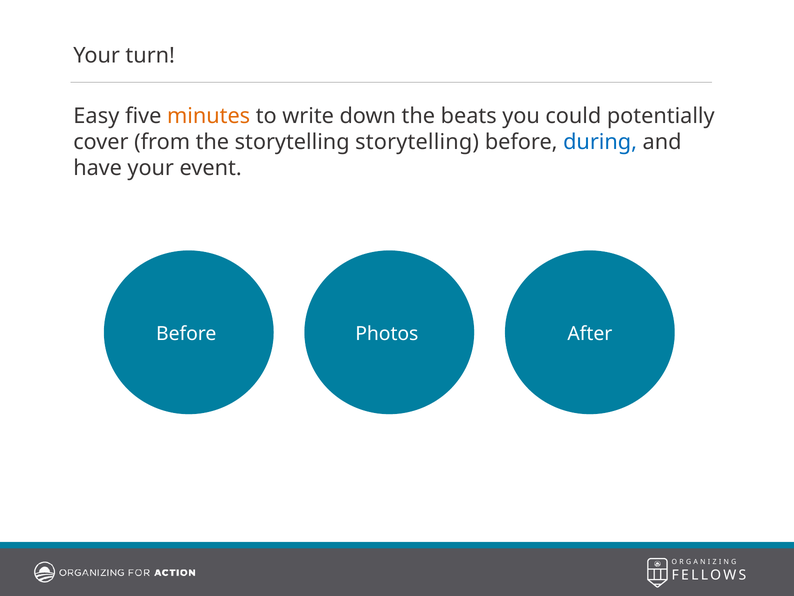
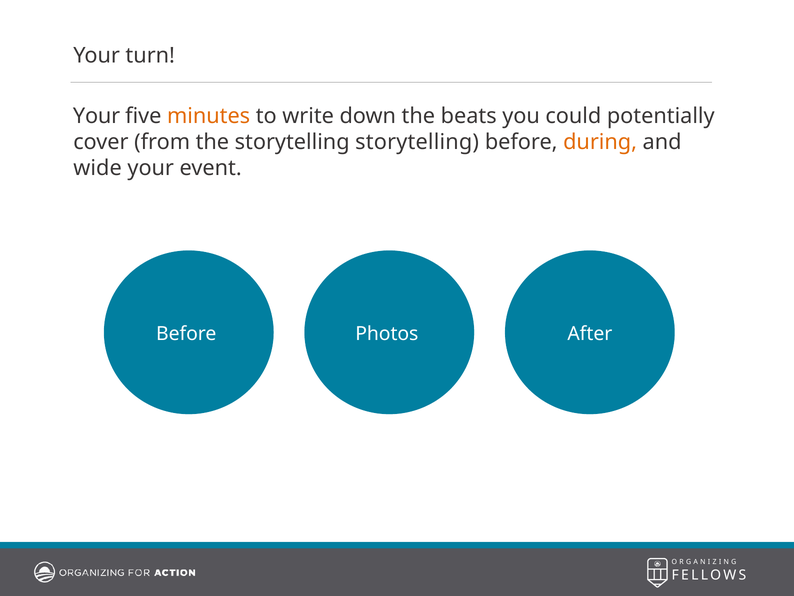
Easy at (96, 116): Easy -> Your
during colour: blue -> orange
have: have -> wide
